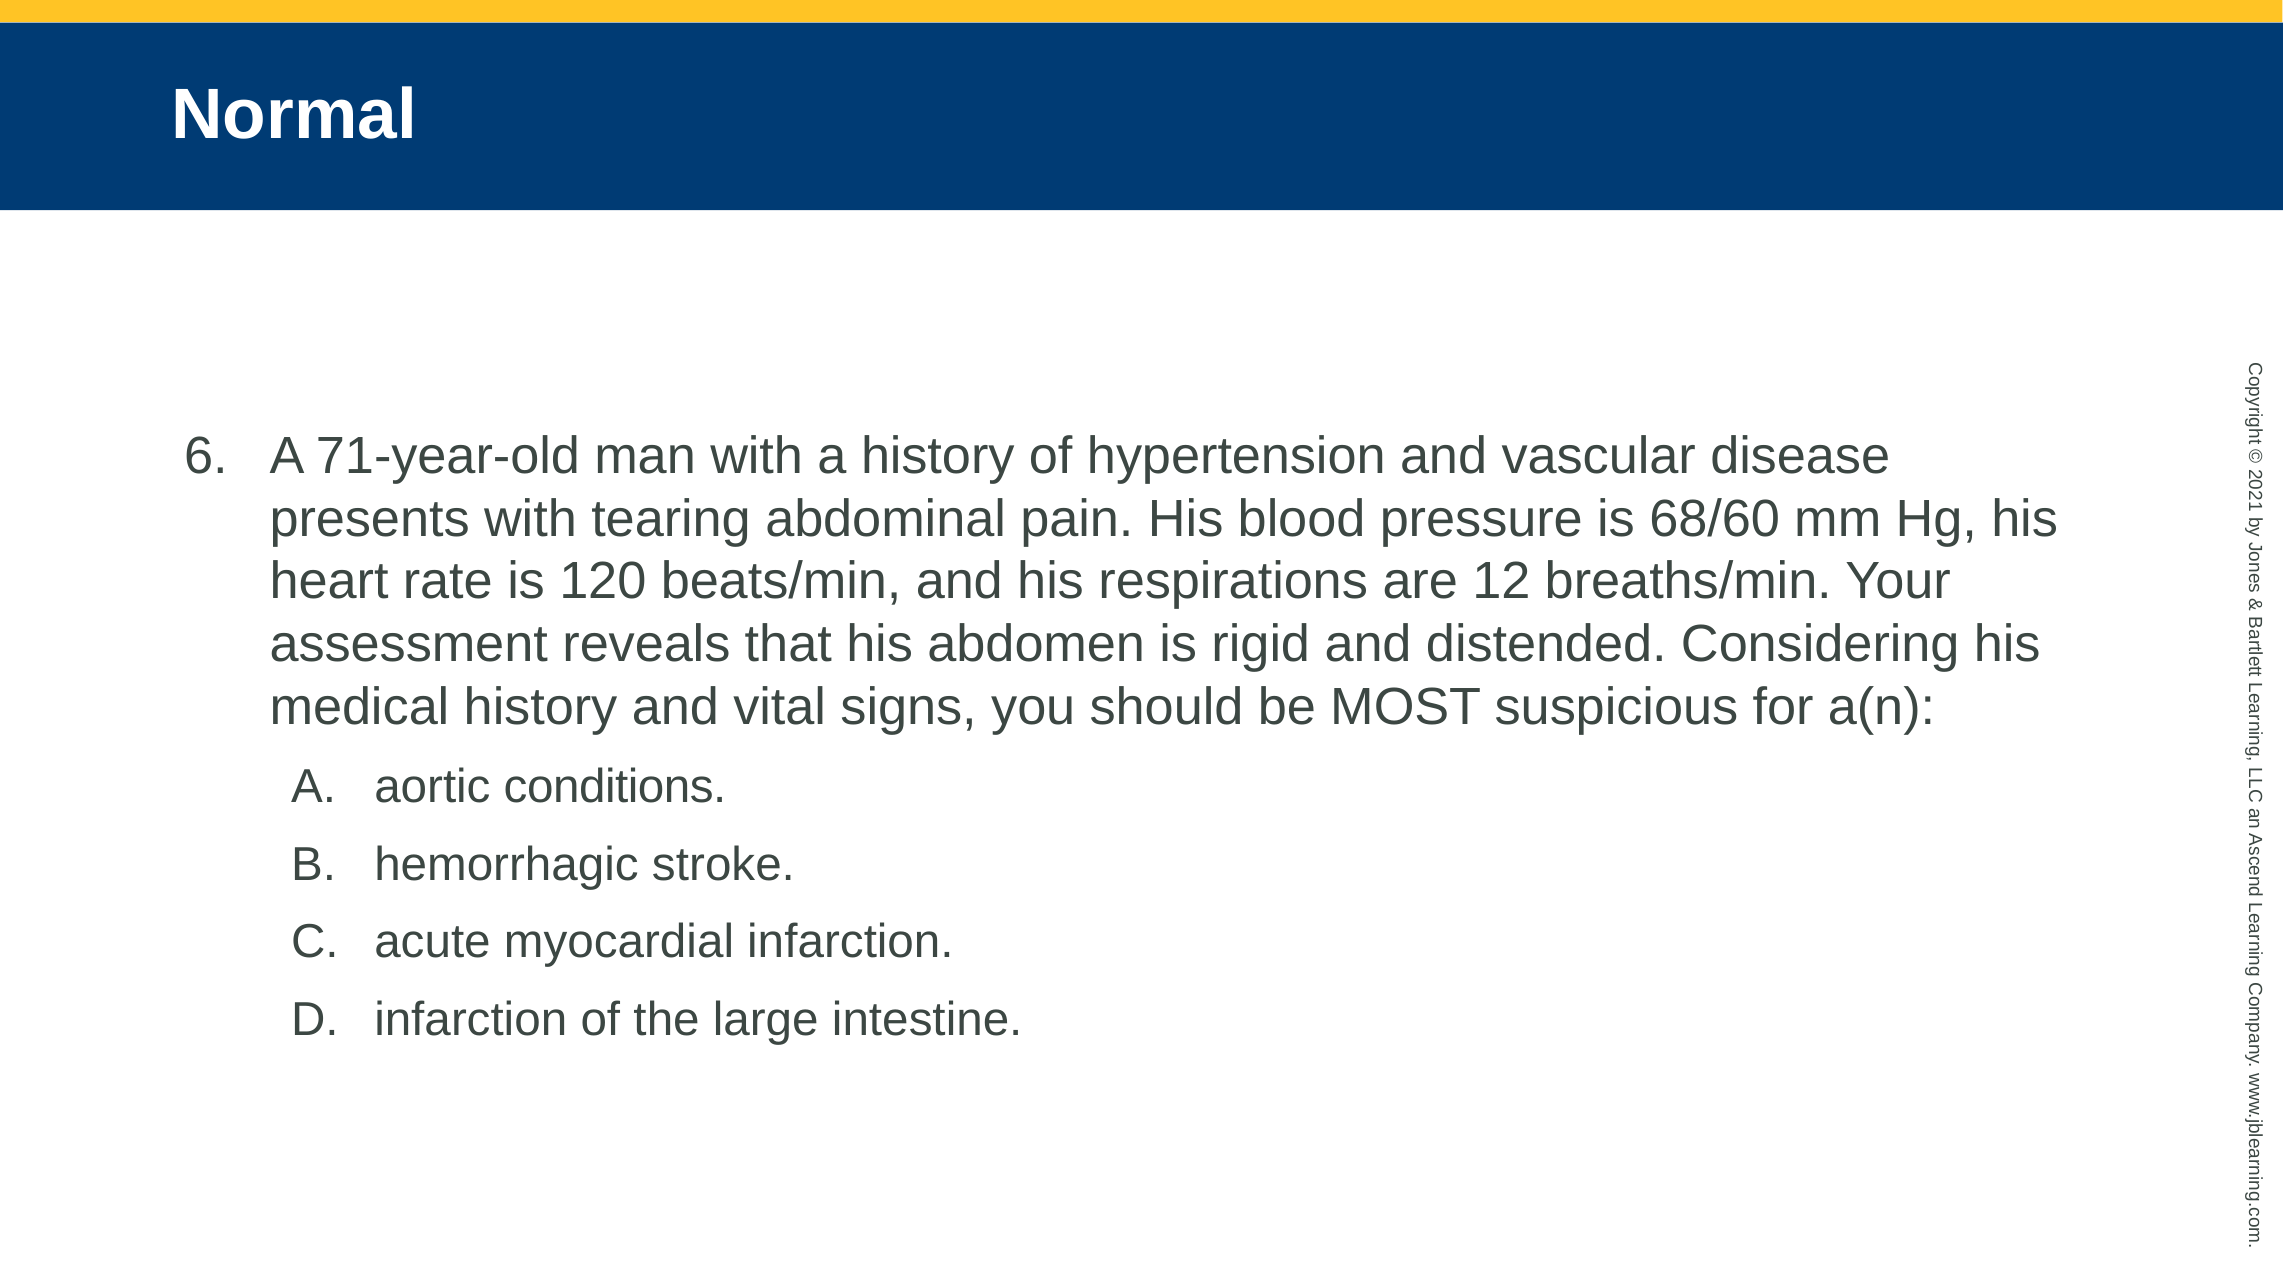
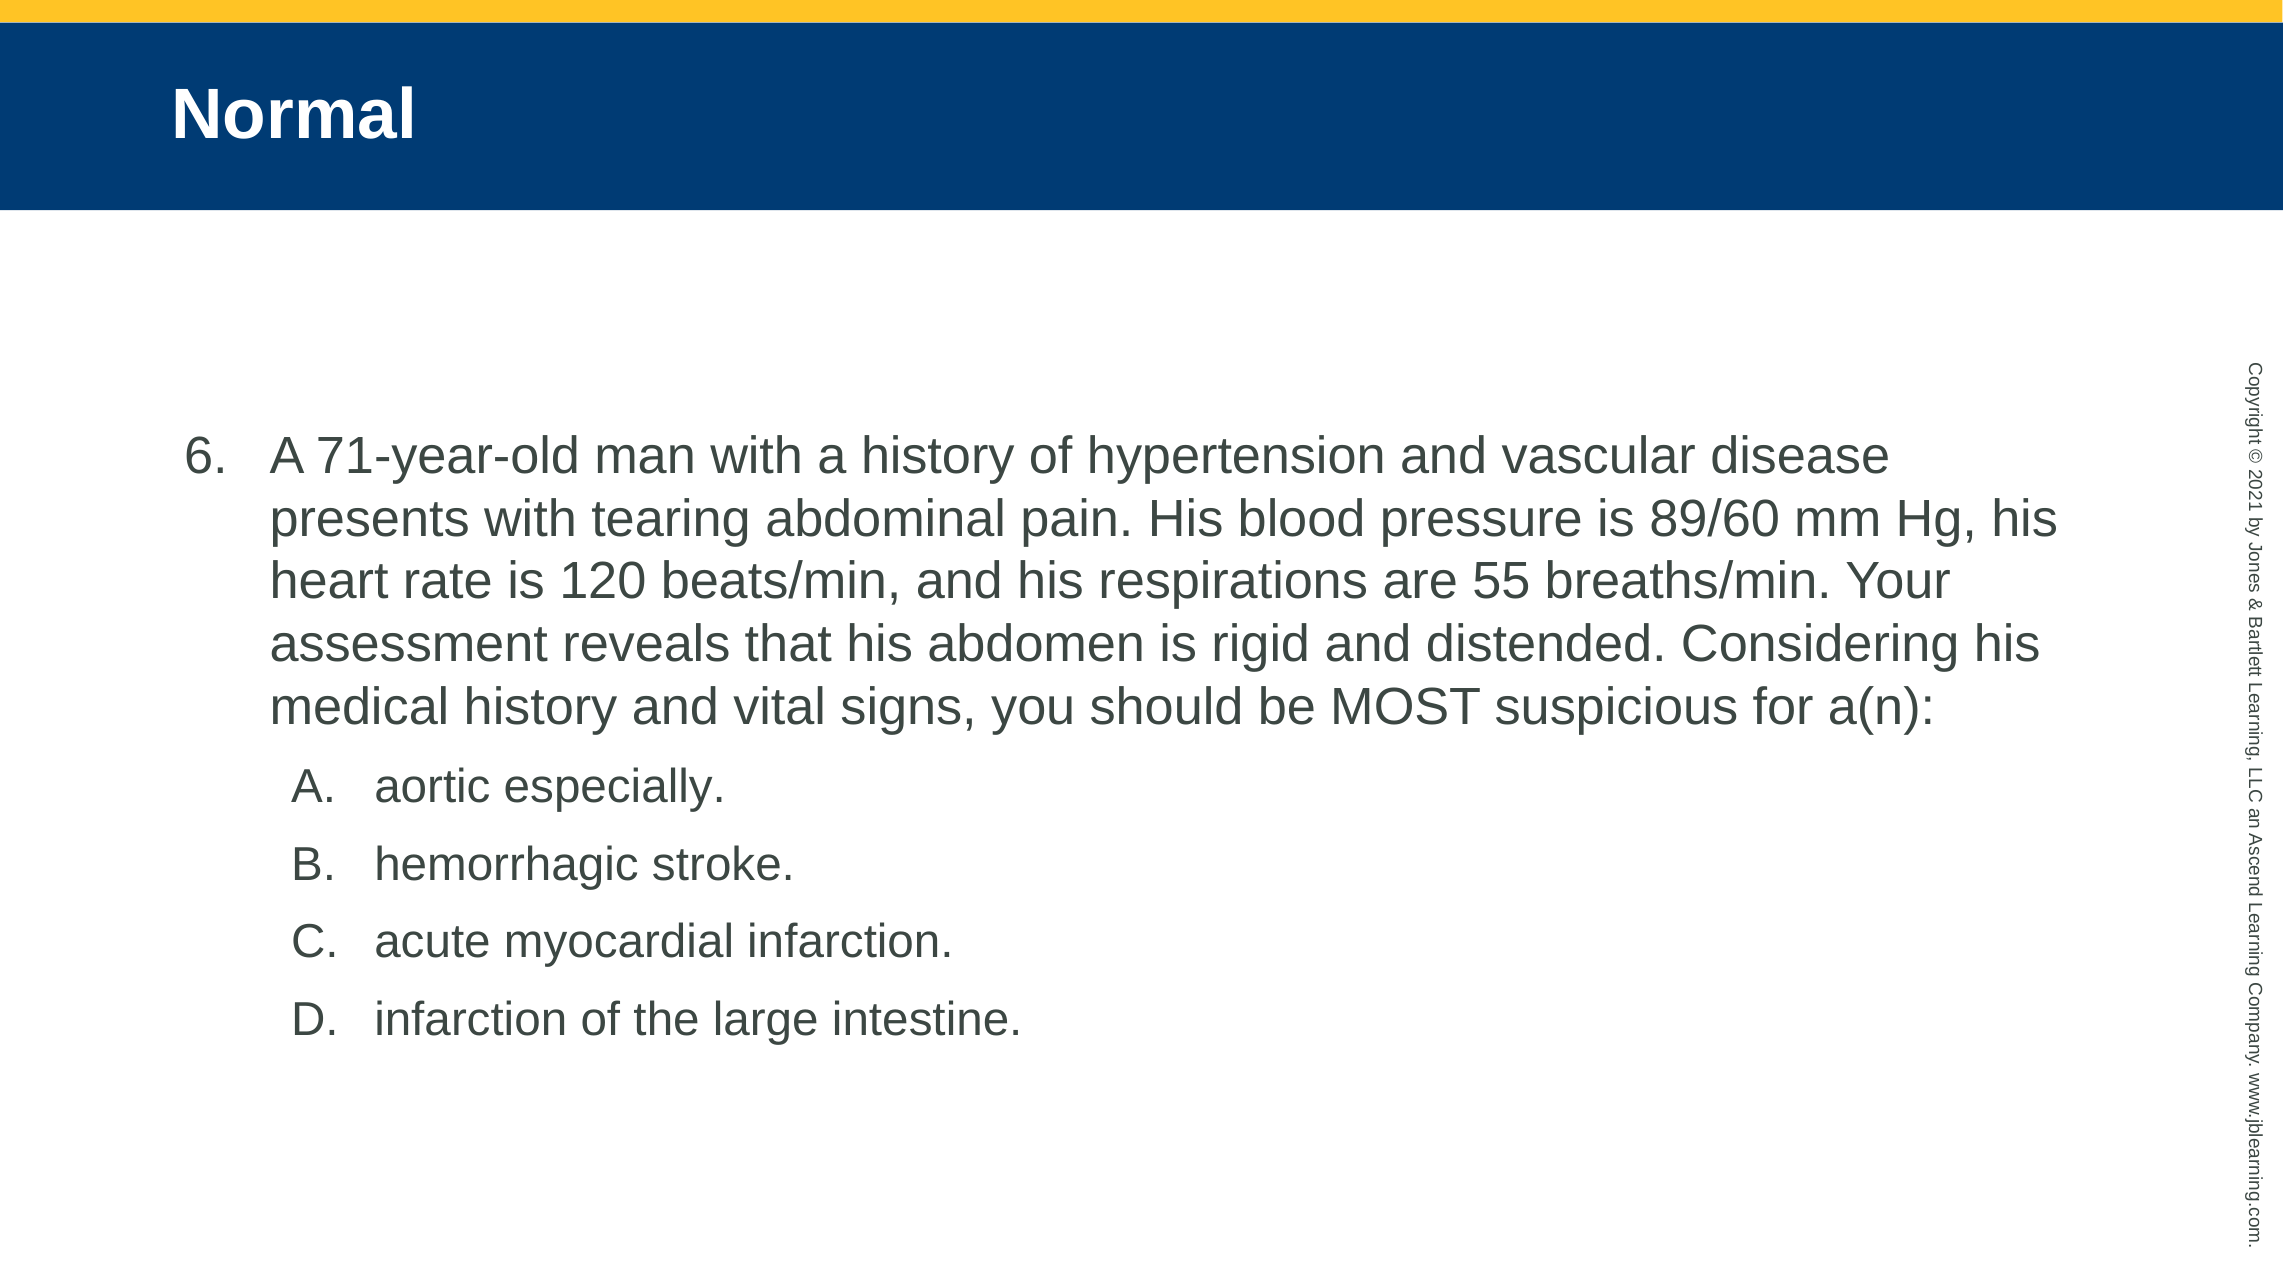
68/60: 68/60 -> 89/60
12: 12 -> 55
conditions: conditions -> especially
